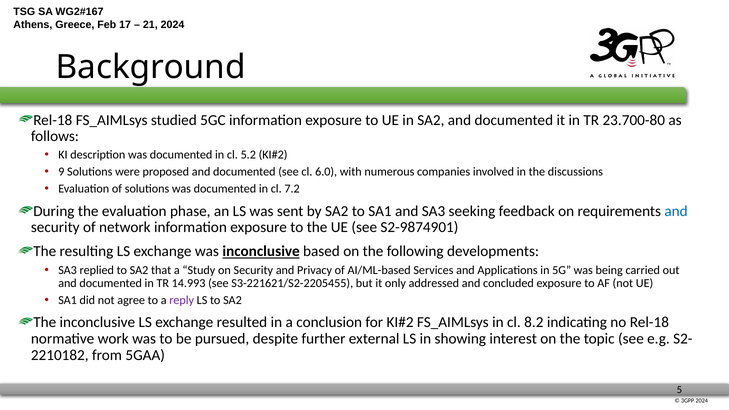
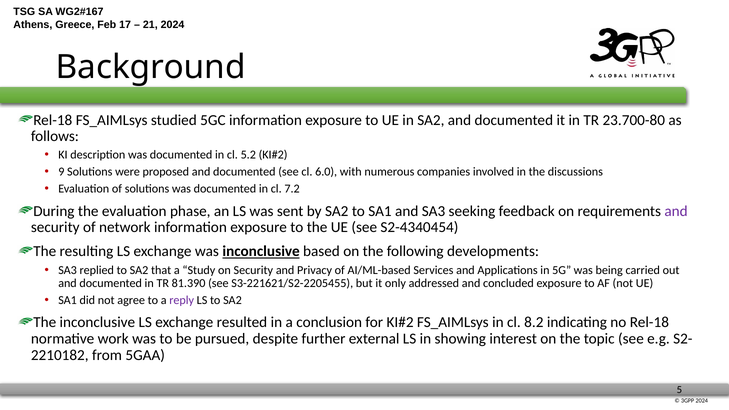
and at (676, 211) colour: blue -> purple
S2-9874901: S2-9874901 -> S2-4340454
14.993: 14.993 -> 81.390
